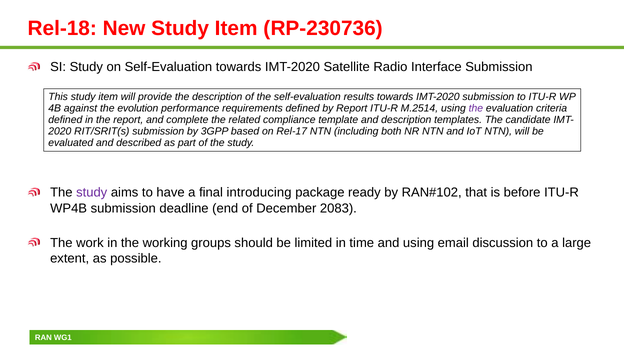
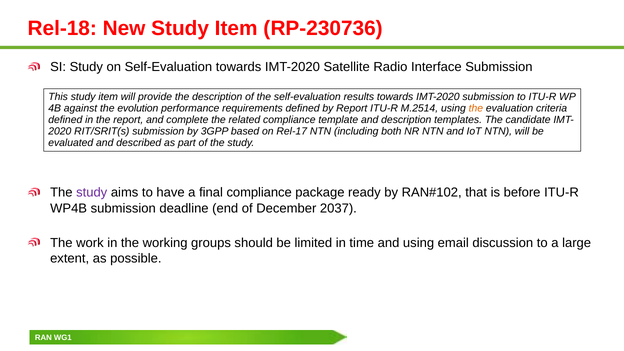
the at (476, 108) colour: purple -> orange
final introducing: introducing -> compliance
2083: 2083 -> 2037
